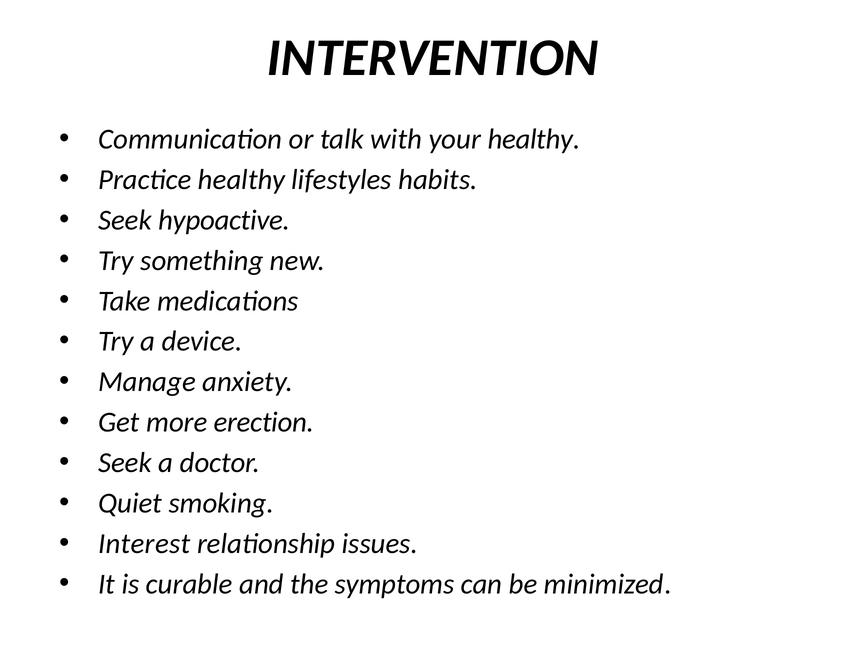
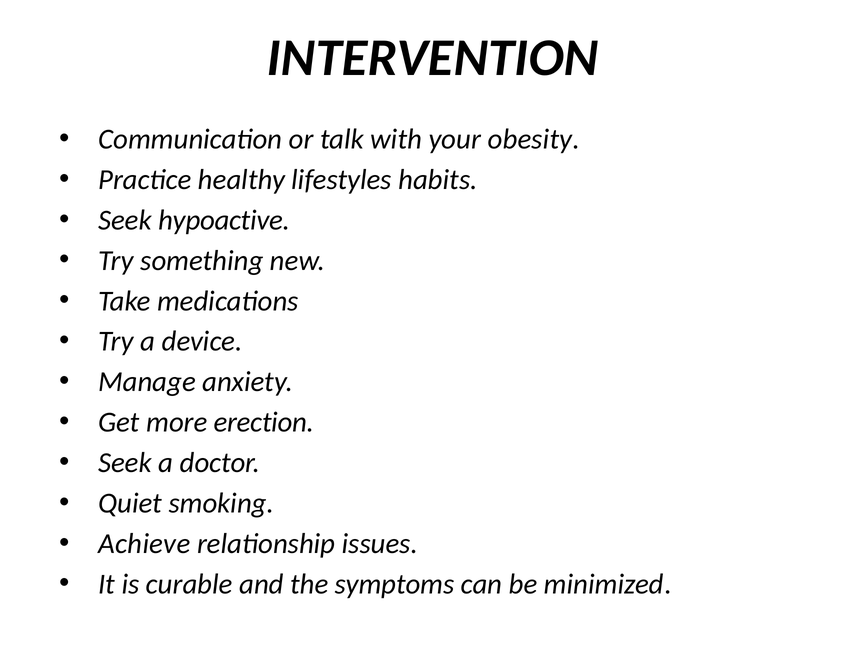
your healthy: healthy -> obesity
Interest: Interest -> Achieve
